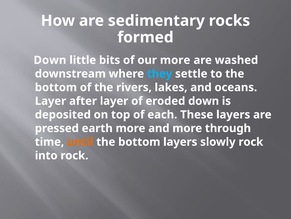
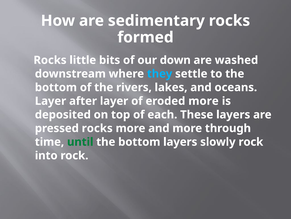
Down at (50, 60): Down -> Rocks
our more: more -> down
eroded down: down -> more
pressed earth: earth -> rocks
until colour: orange -> green
